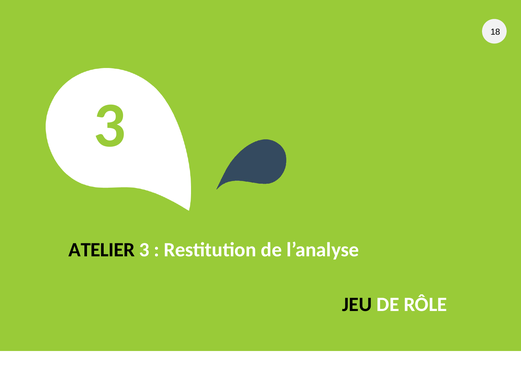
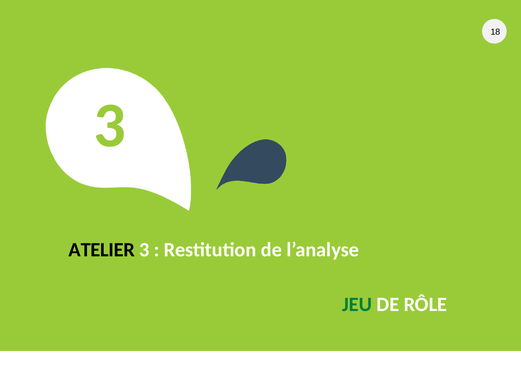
JEU colour: black -> green
